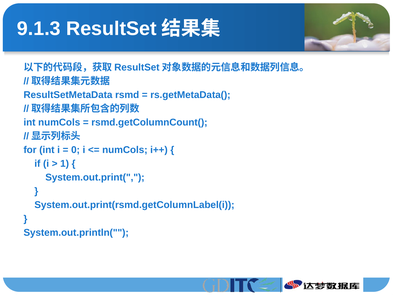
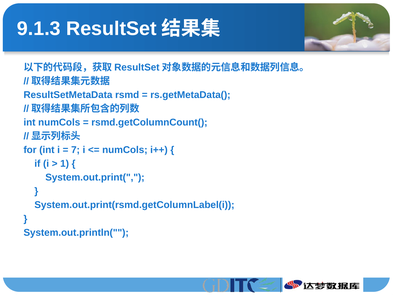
0: 0 -> 7
